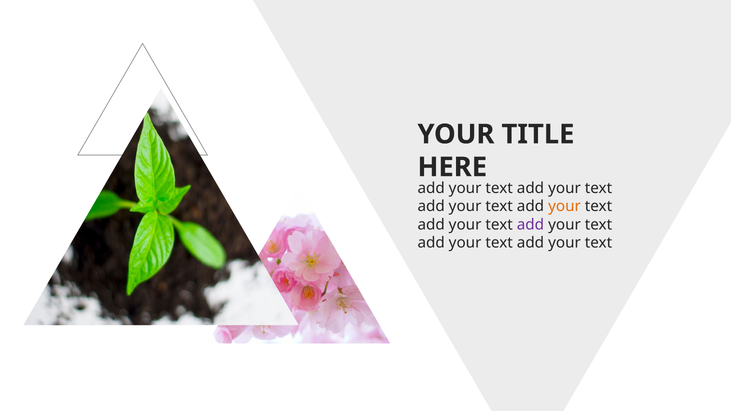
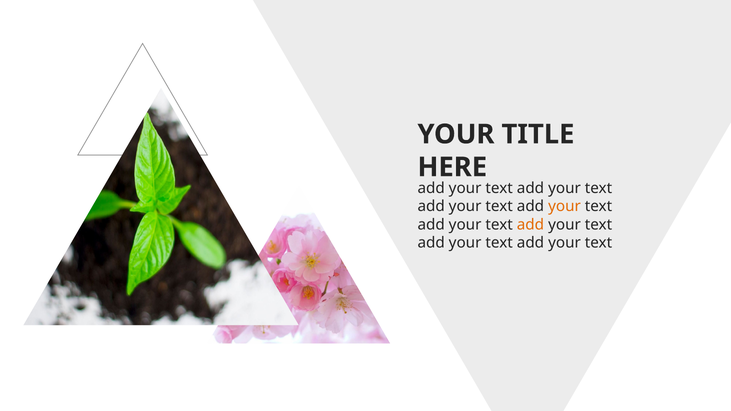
add at (530, 225) colour: purple -> orange
